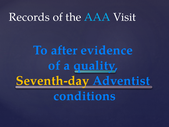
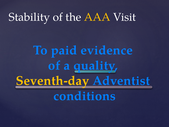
Records: Records -> Stability
AAA colour: light blue -> yellow
after: after -> paid
